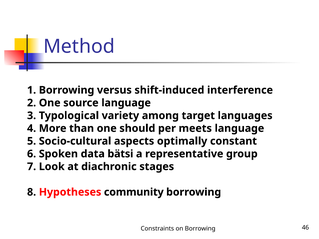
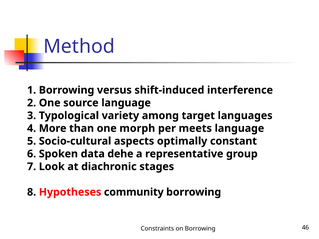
should: should -> morph
bätsi: bätsi -> dehe
